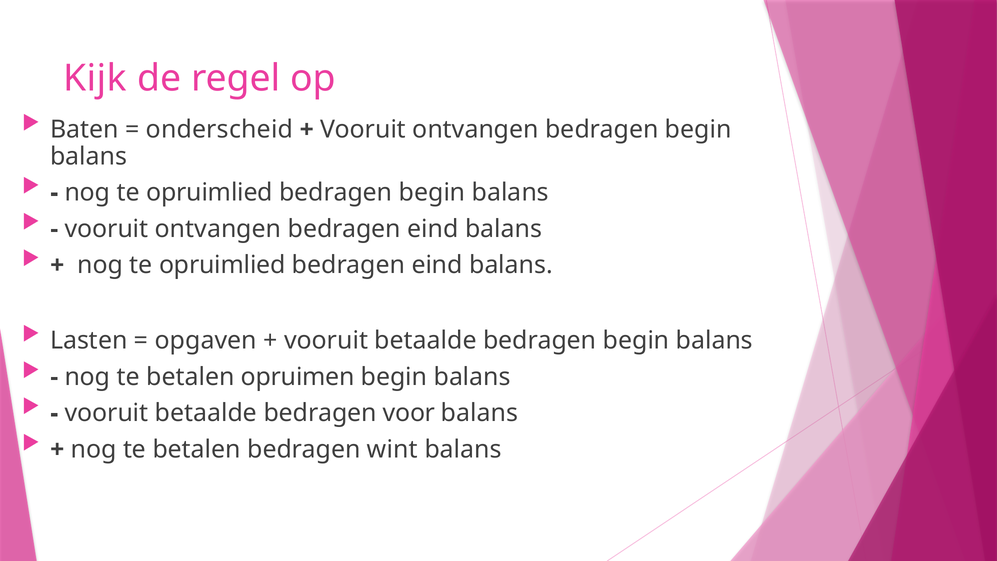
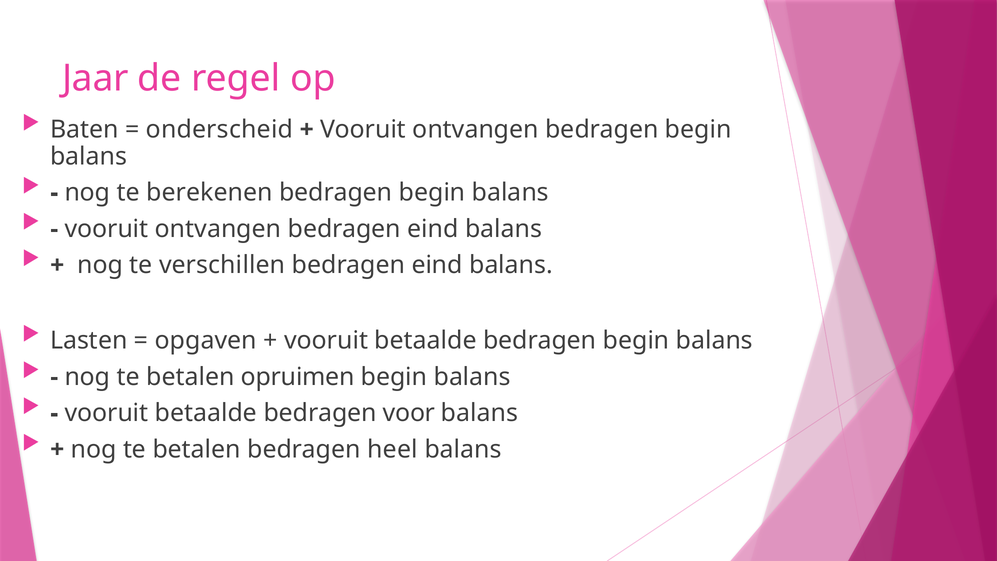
Kijk: Kijk -> Jaar
opruimlied at (210, 193): opruimlied -> berekenen
opruimlied at (222, 265): opruimlied -> verschillen
wint: wint -> heel
